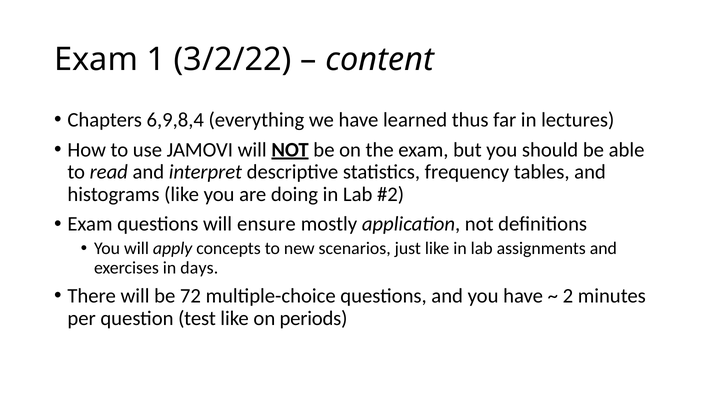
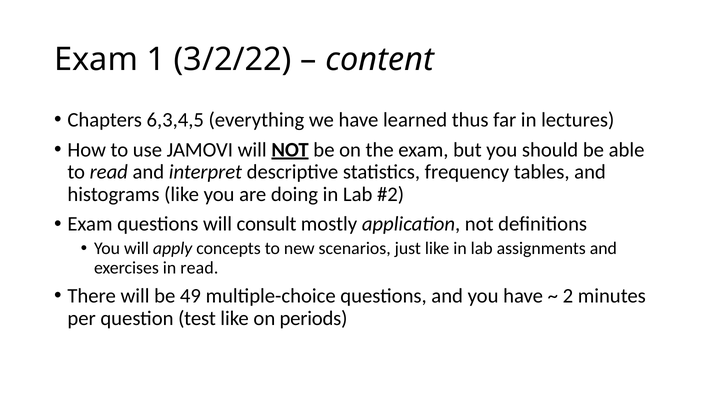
6,9,8,4: 6,9,8,4 -> 6,3,4,5
ensure: ensure -> consult
in days: days -> read
72: 72 -> 49
